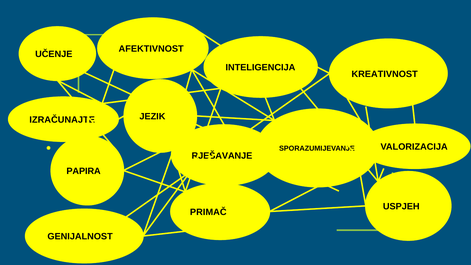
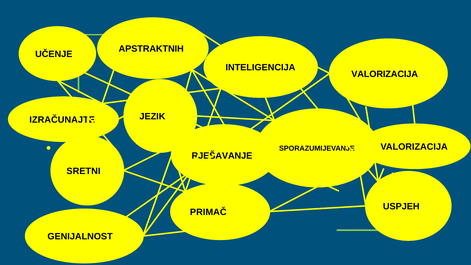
AFEKTIVNOST: AFEKTIVNOST -> APSTRAKTNIH
KREATIVNOST at (385, 74): KREATIVNOST -> VALORIZACIJA
PAPIRA: PAPIRA -> SRETNI
